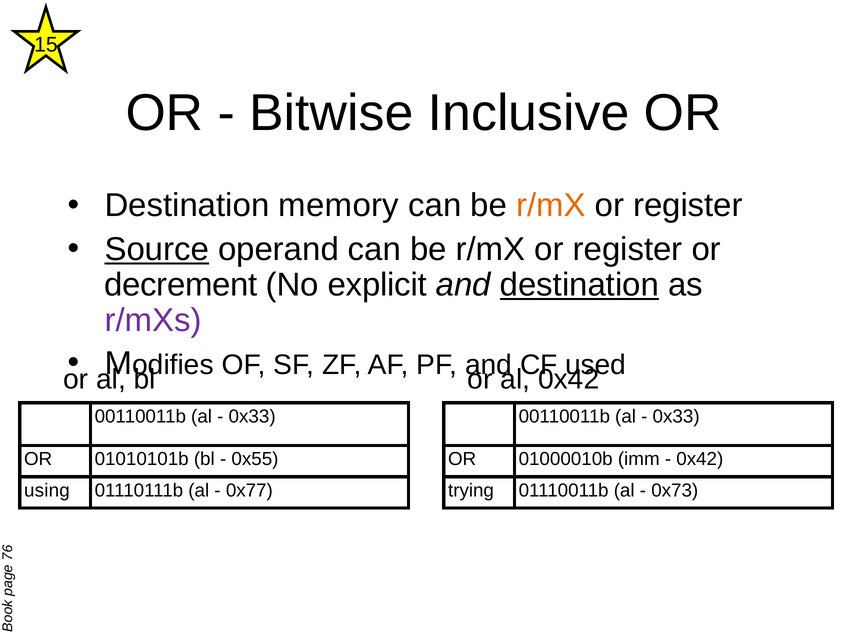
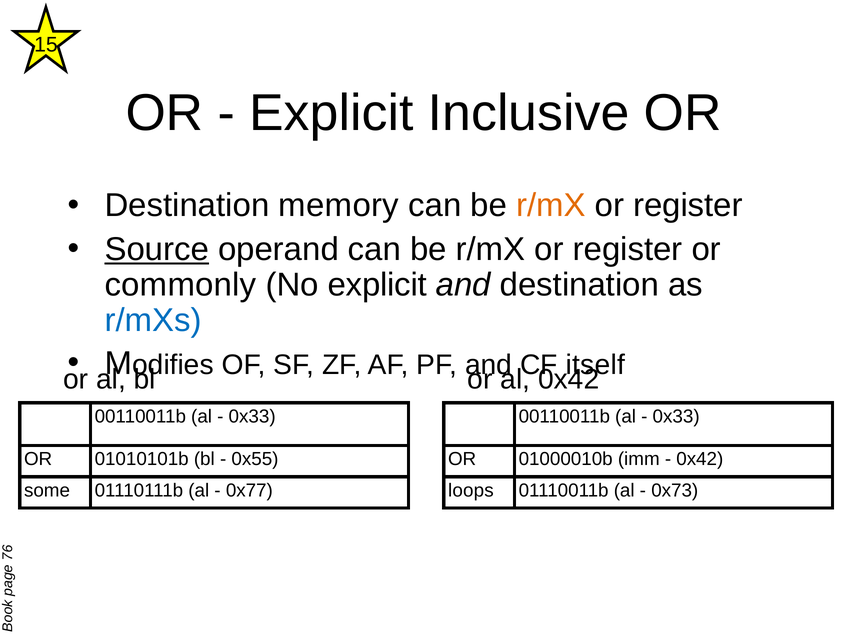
Bitwise at (331, 113): Bitwise -> Explicit
decrement: decrement -> commonly
destination at (579, 285) underline: present -> none
r/mXs colour: purple -> blue
used: used -> itself
using: using -> some
trying: trying -> loops
